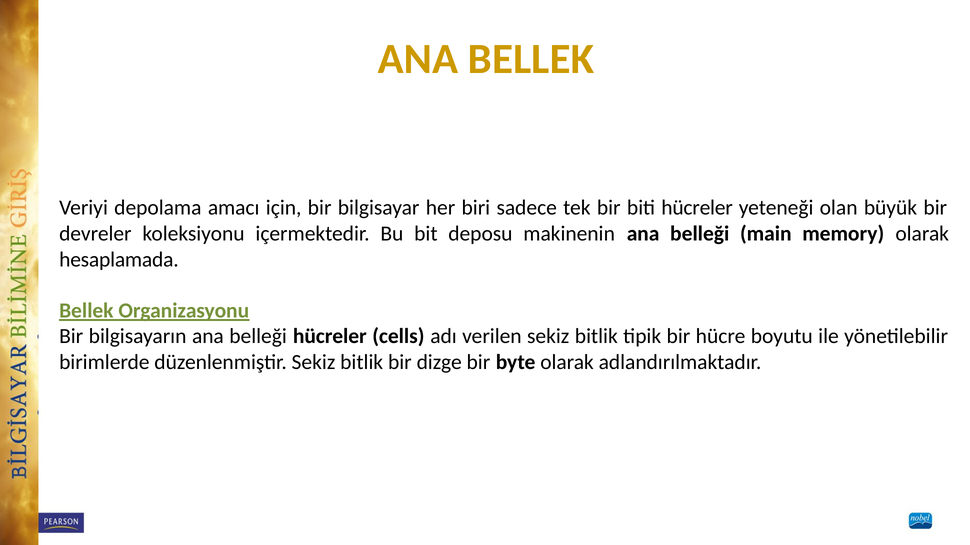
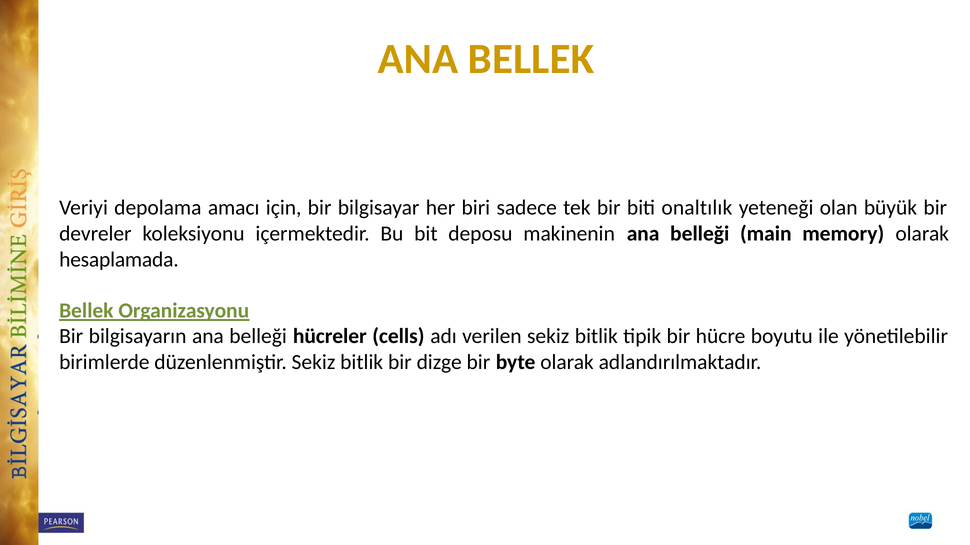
biti hücreler: hücreler -> onaltılık
